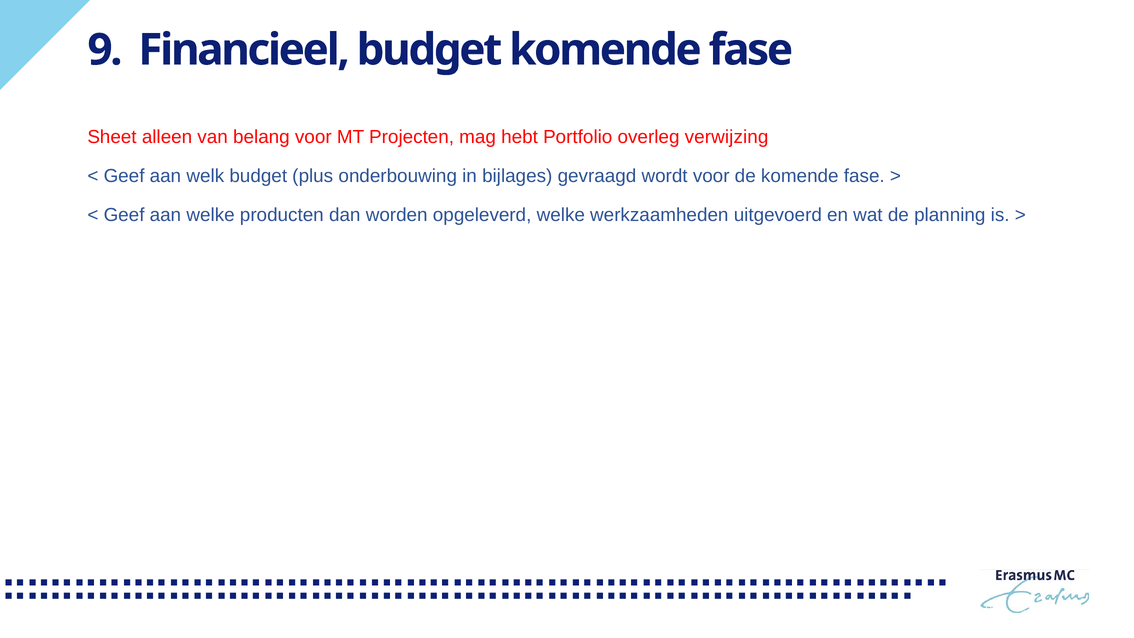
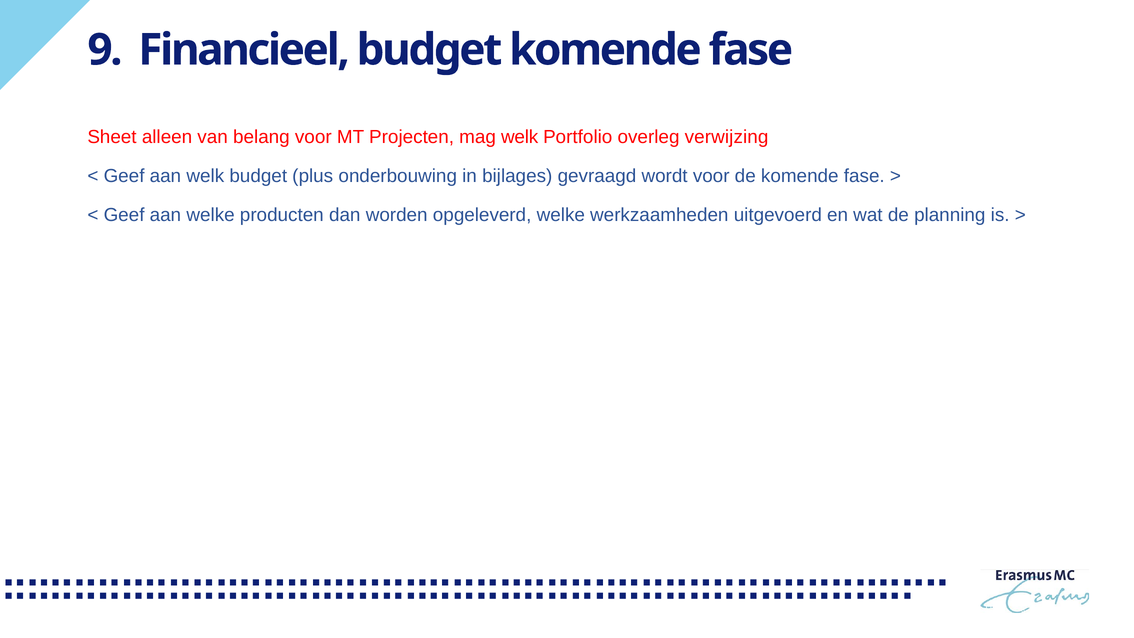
mag hebt: hebt -> welk
